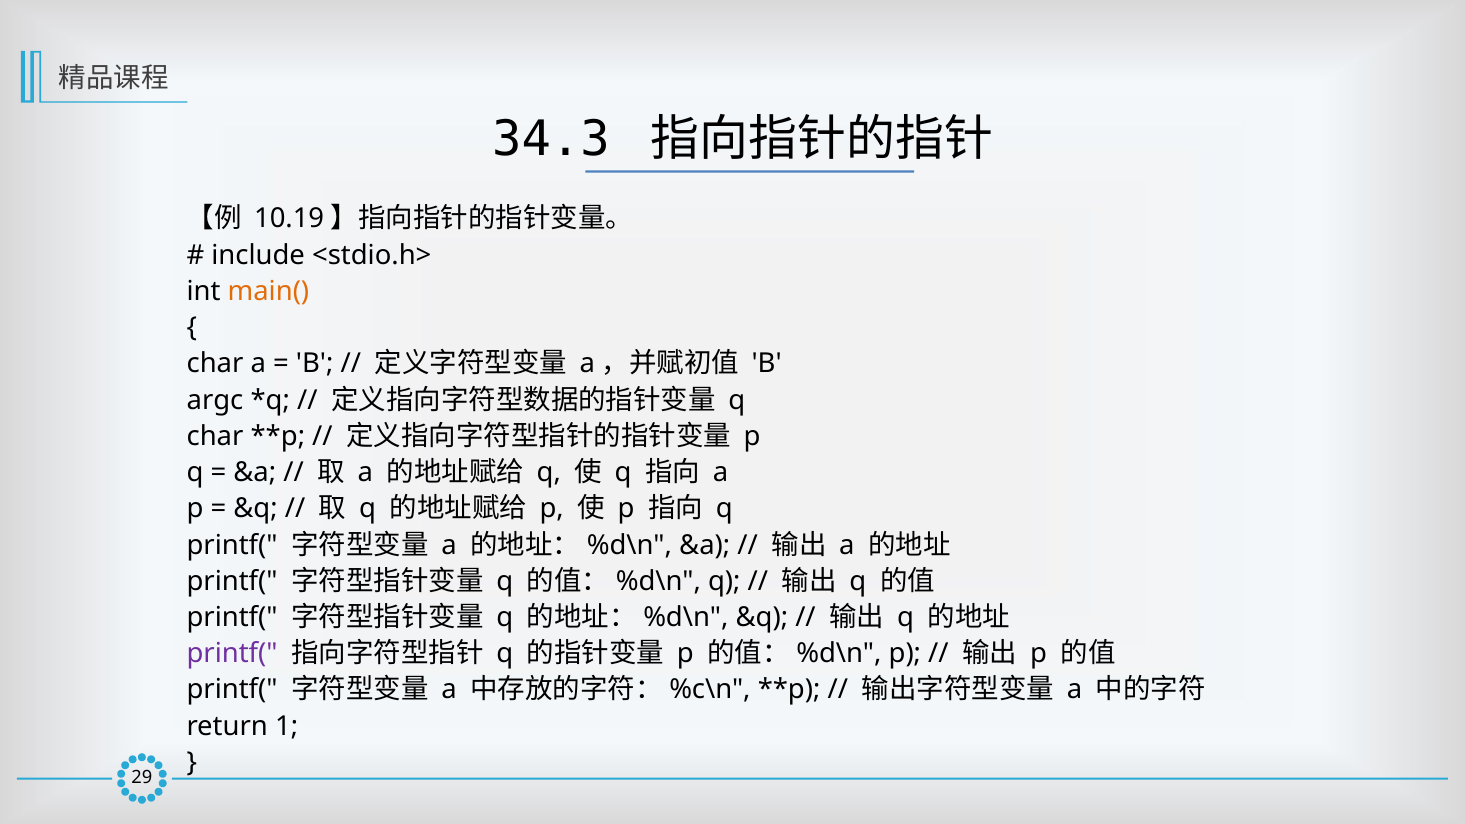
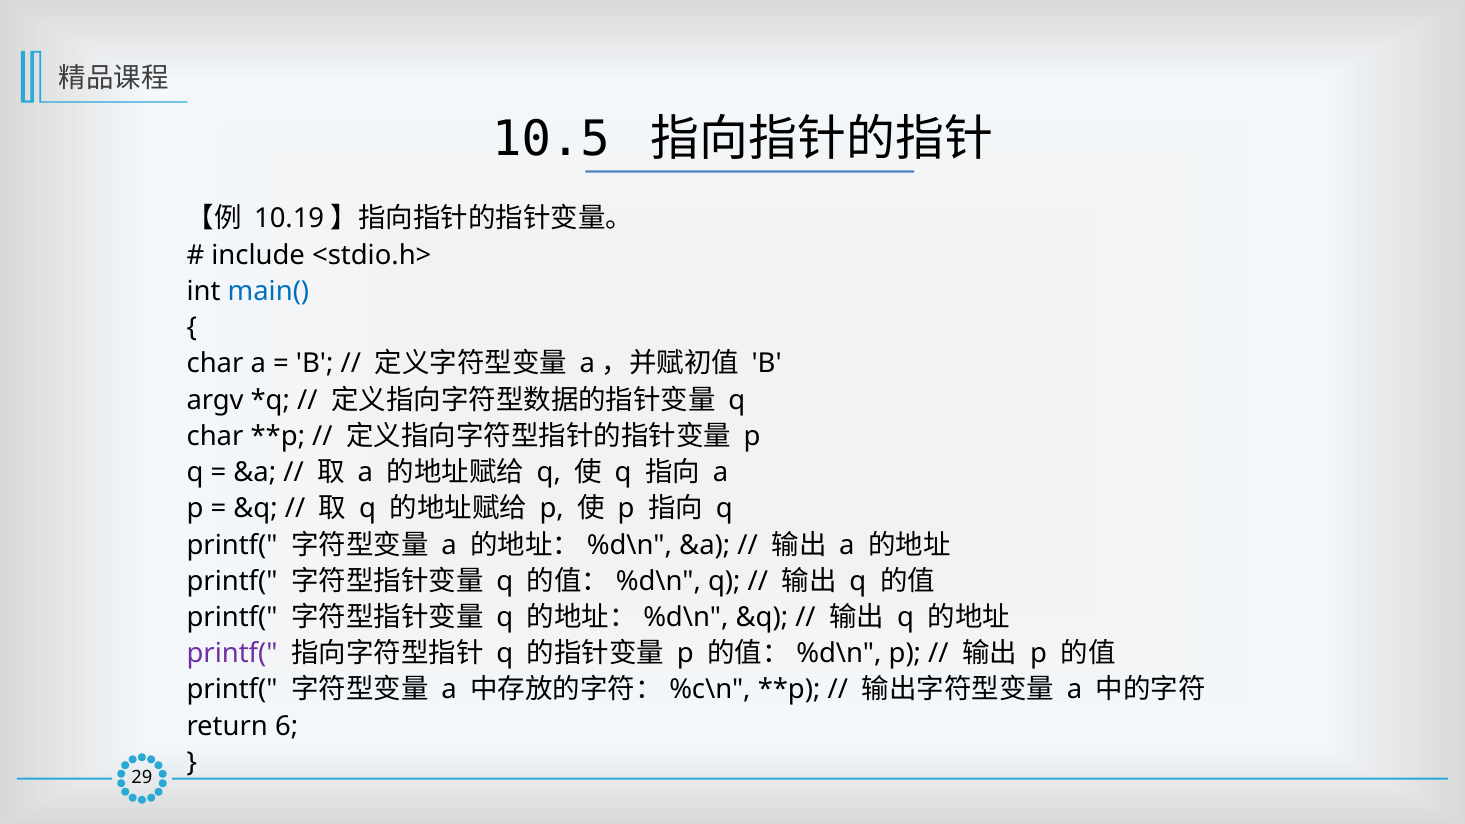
34.3: 34.3 -> 10.5
main( colour: orange -> blue
argc: argc -> argv
1: 1 -> 6
